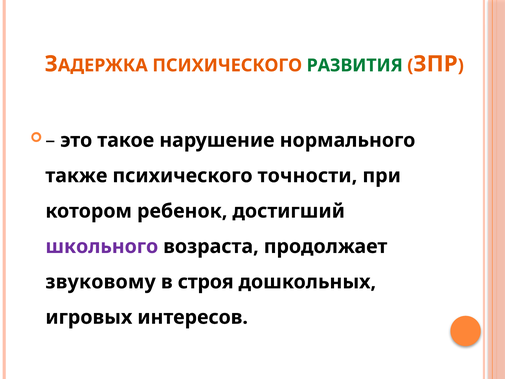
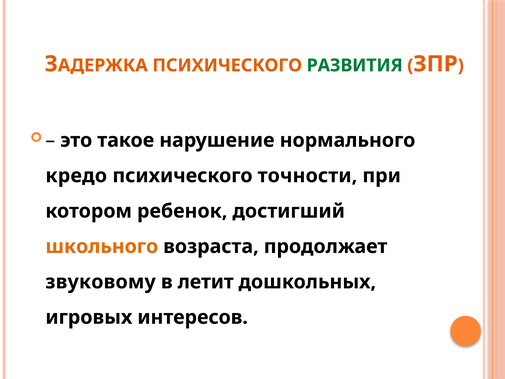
также: также -> кредо
школьного colour: purple -> orange
строя: строя -> летит
